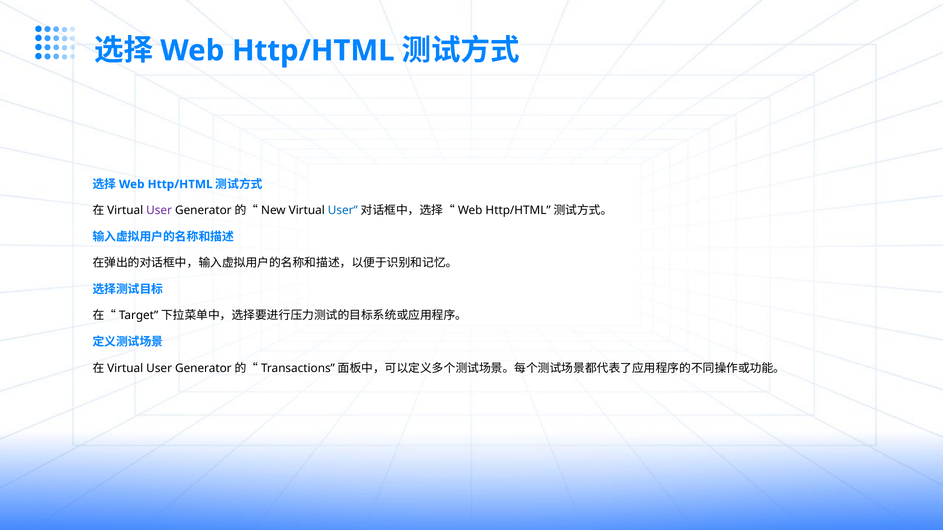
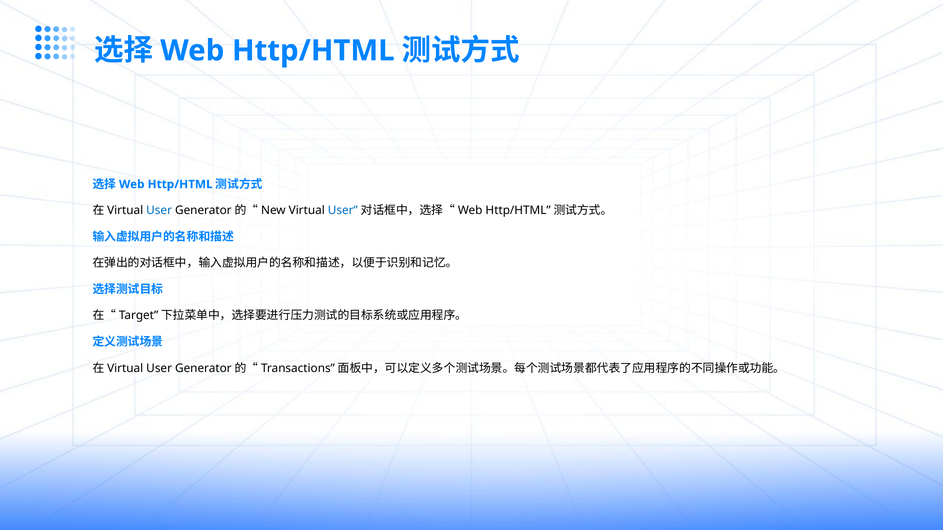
User at (159, 211) colour: purple -> blue
